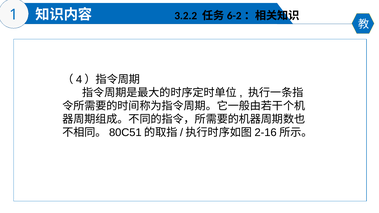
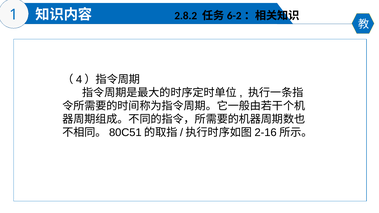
3.2.2: 3.2.2 -> 2.8.2
